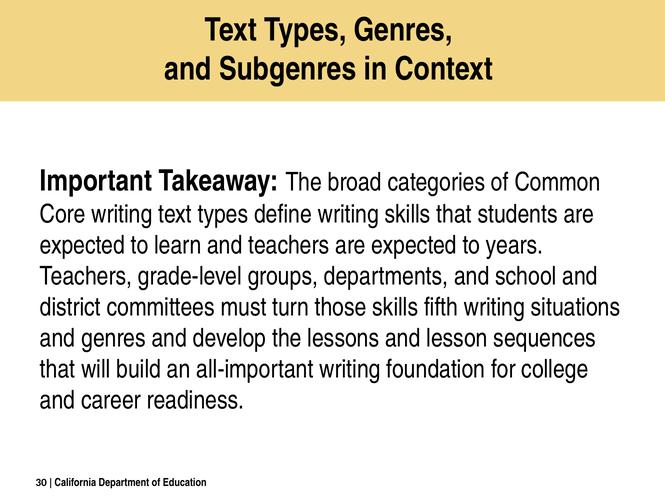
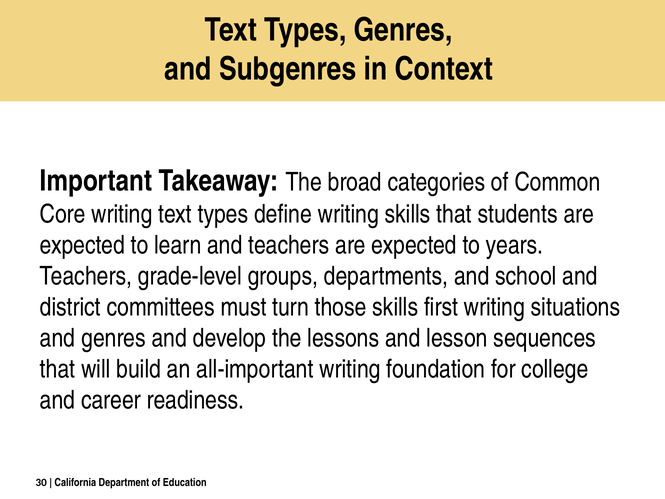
fifth: fifth -> first
